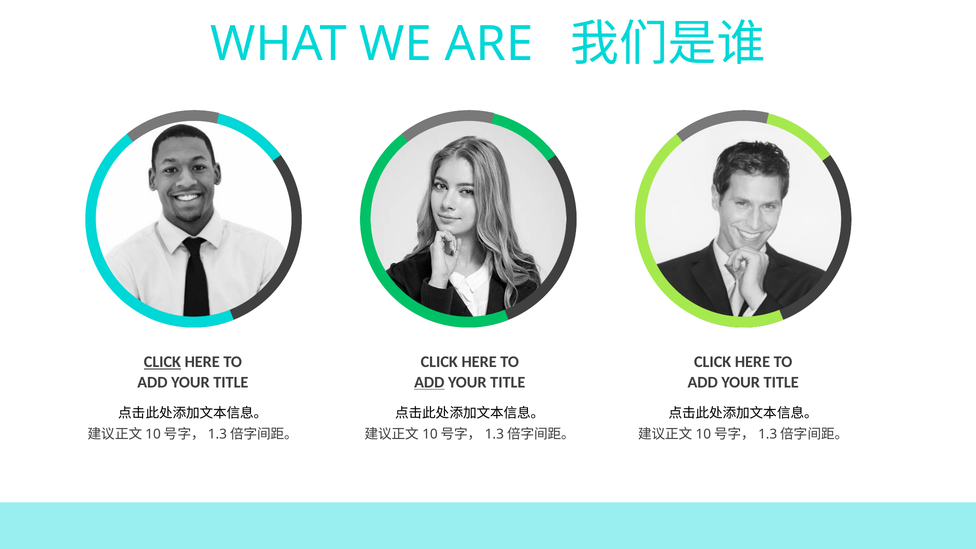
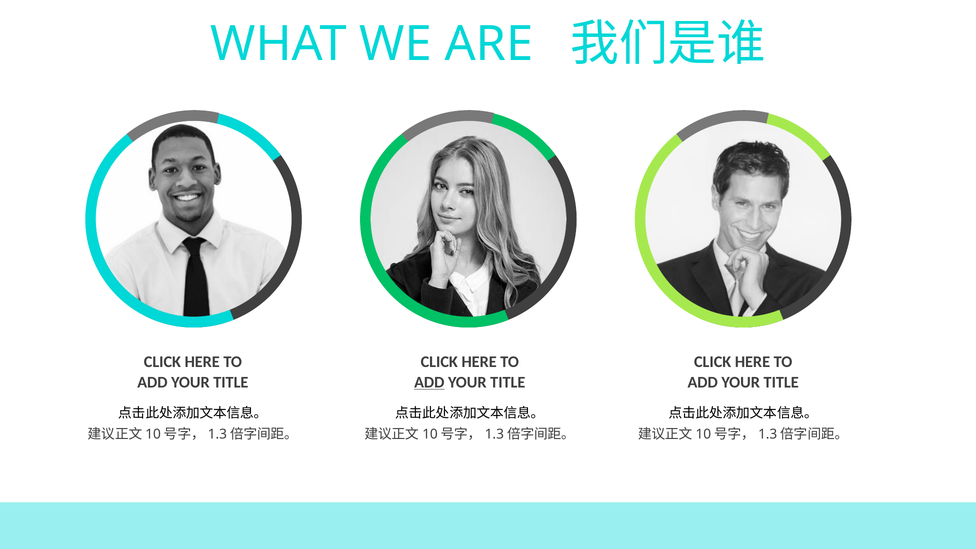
CLICK at (162, 362) underline: present -> none
